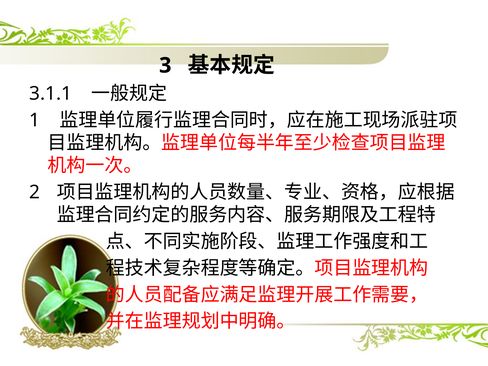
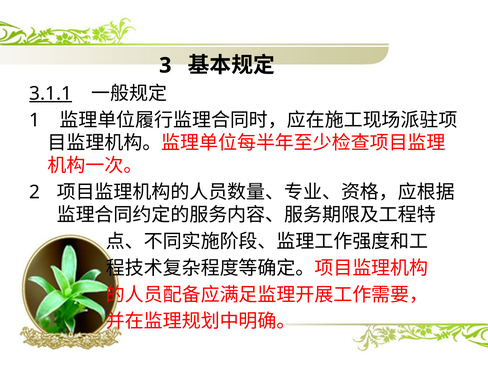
3.1.1 underline: none -> present
